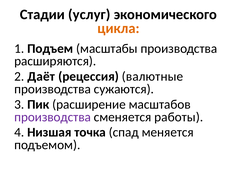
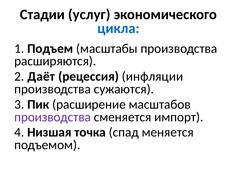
цикла colour: orange -> blue
валютные: валютные -> инфляции
работы: работы -> импорт
